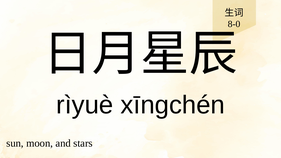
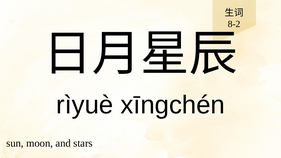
8-0: 8-0 -> 8-2
